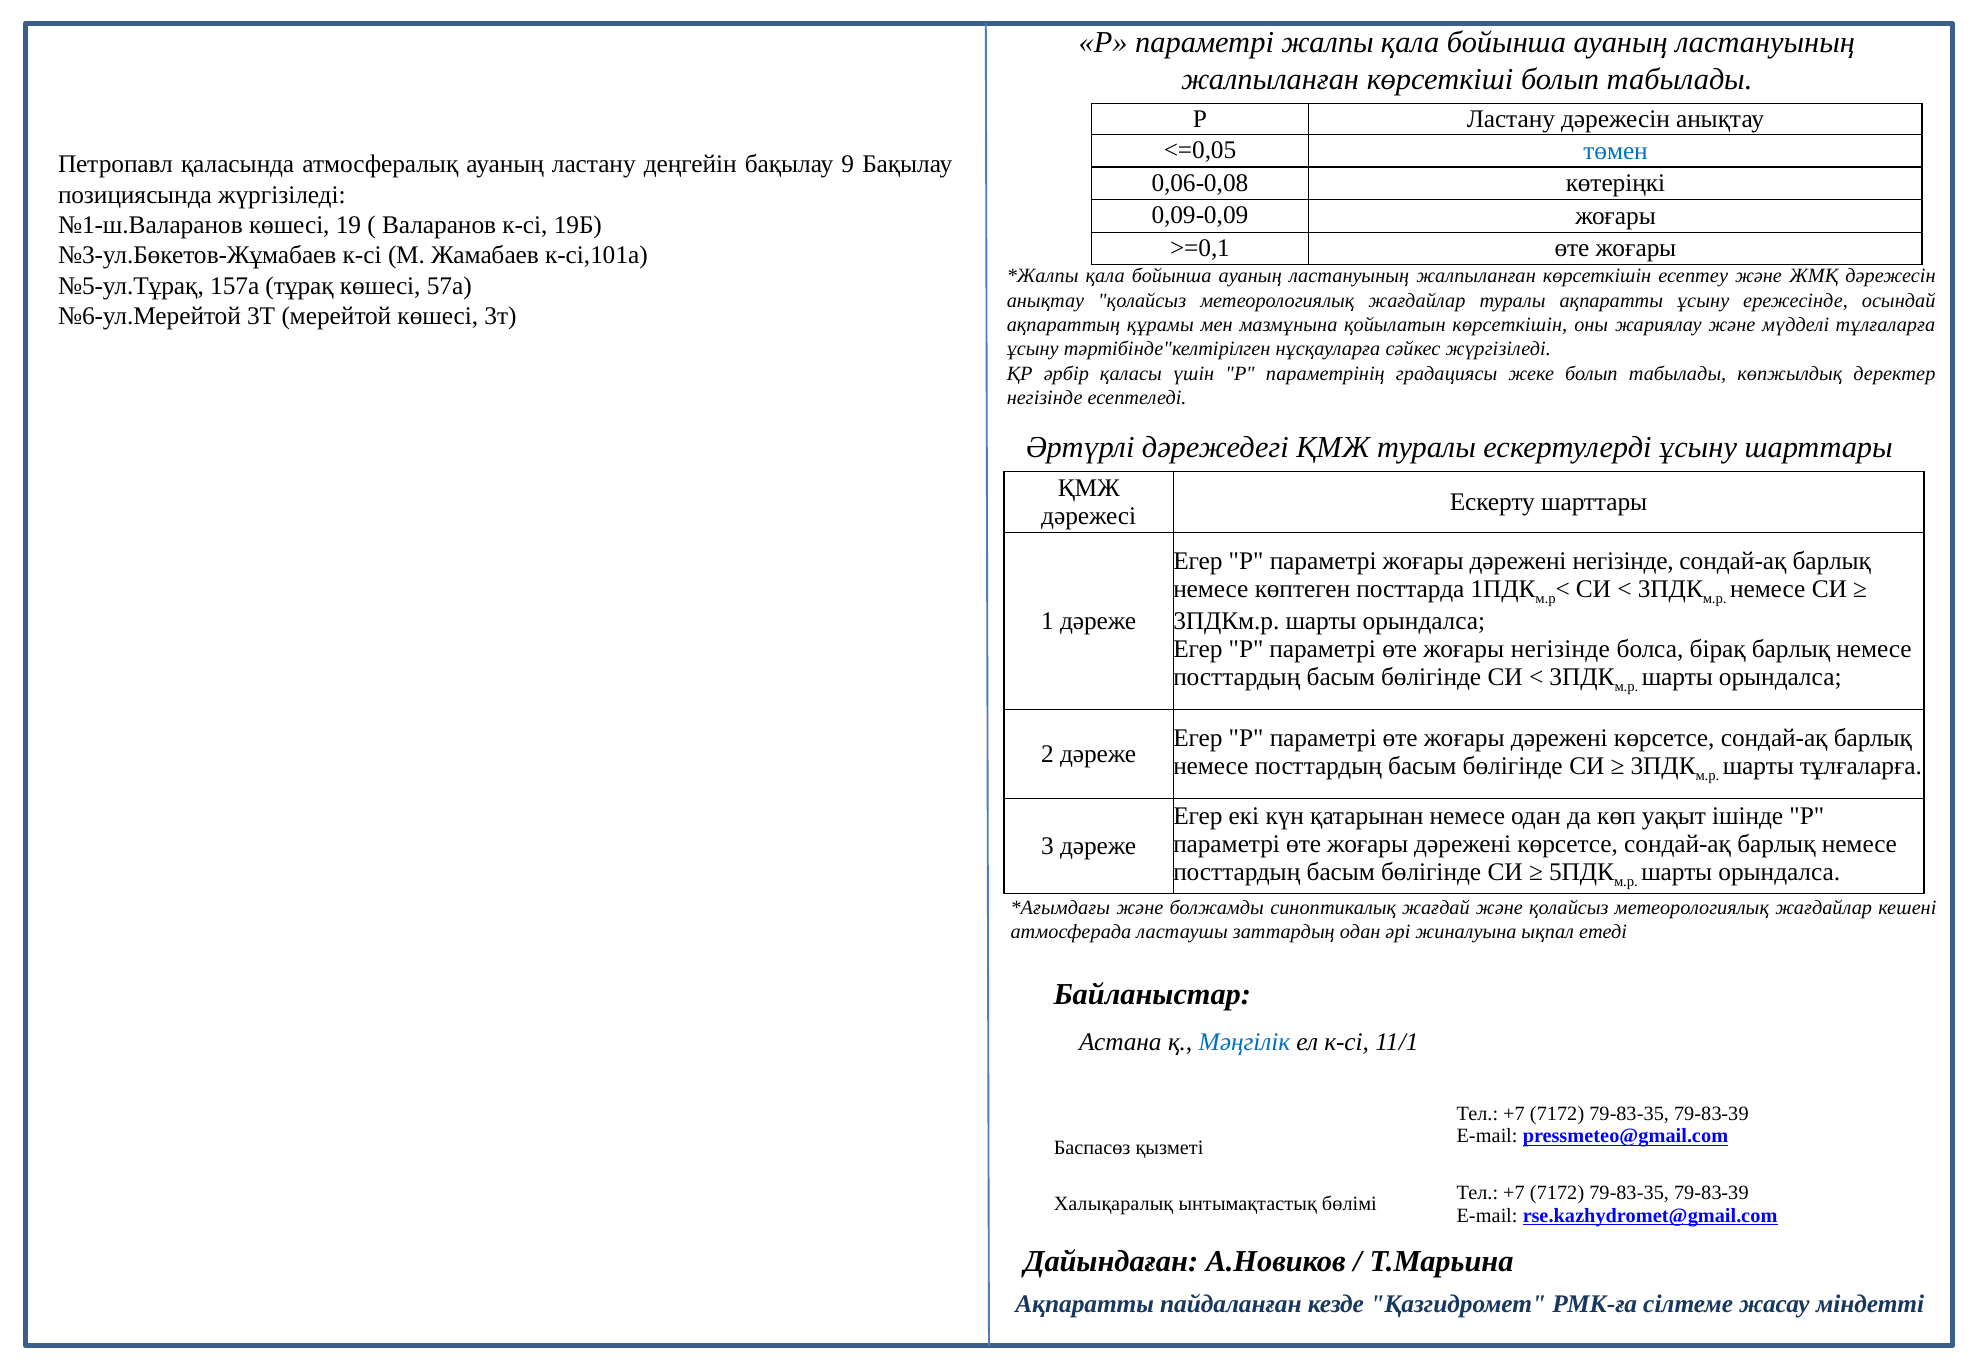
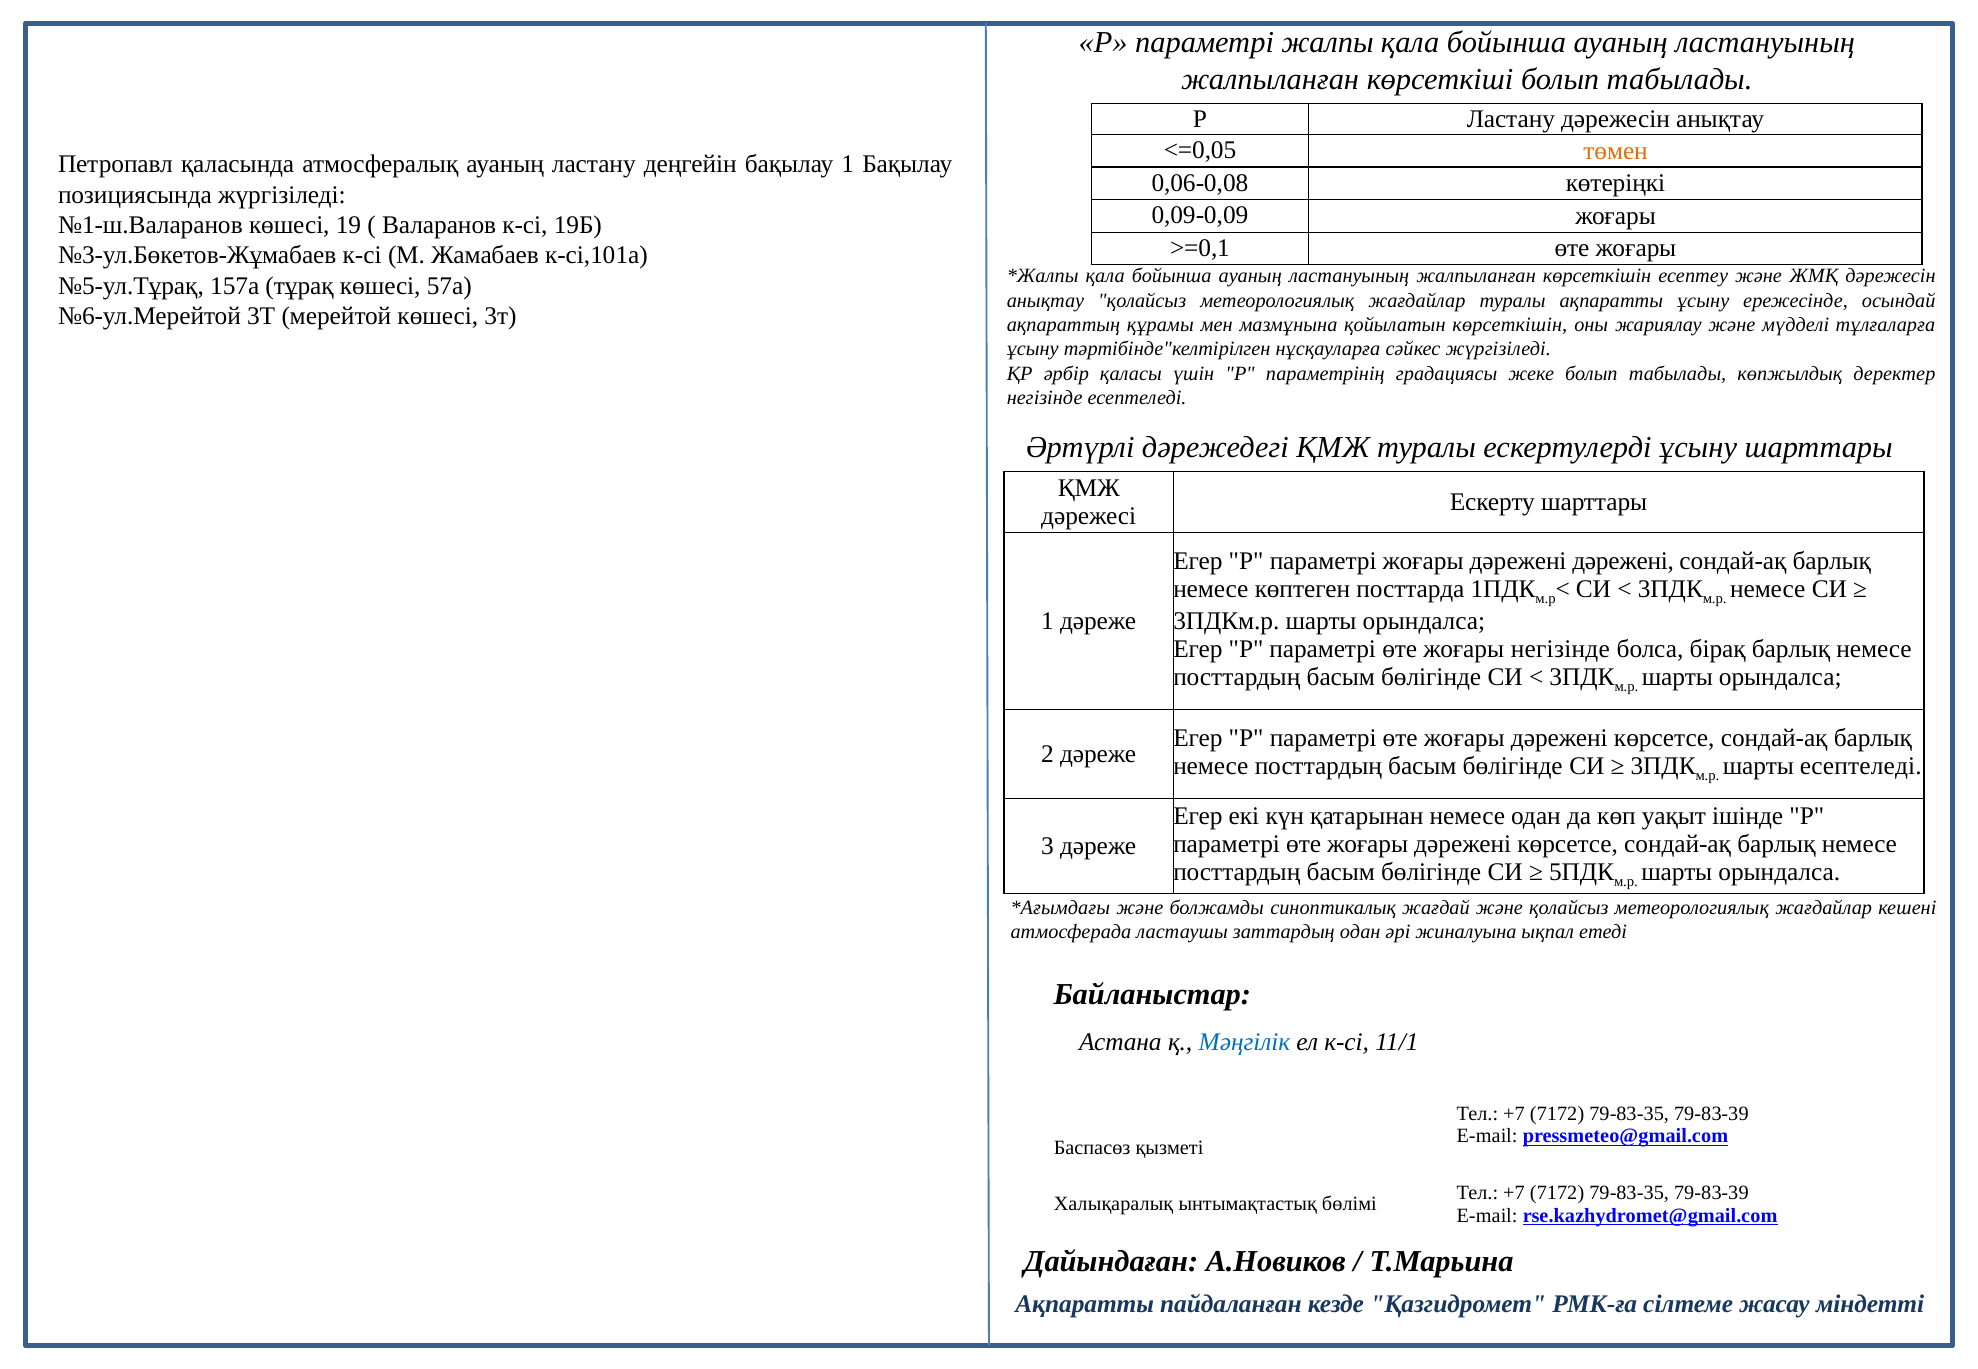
төмен colour: blue -> orange
бақылау 9: 9 -> 1
дәрежені негізінде: негізінде -> дәрежені
шарты тұлғаларға: тұлғаларға -> есептеледі
